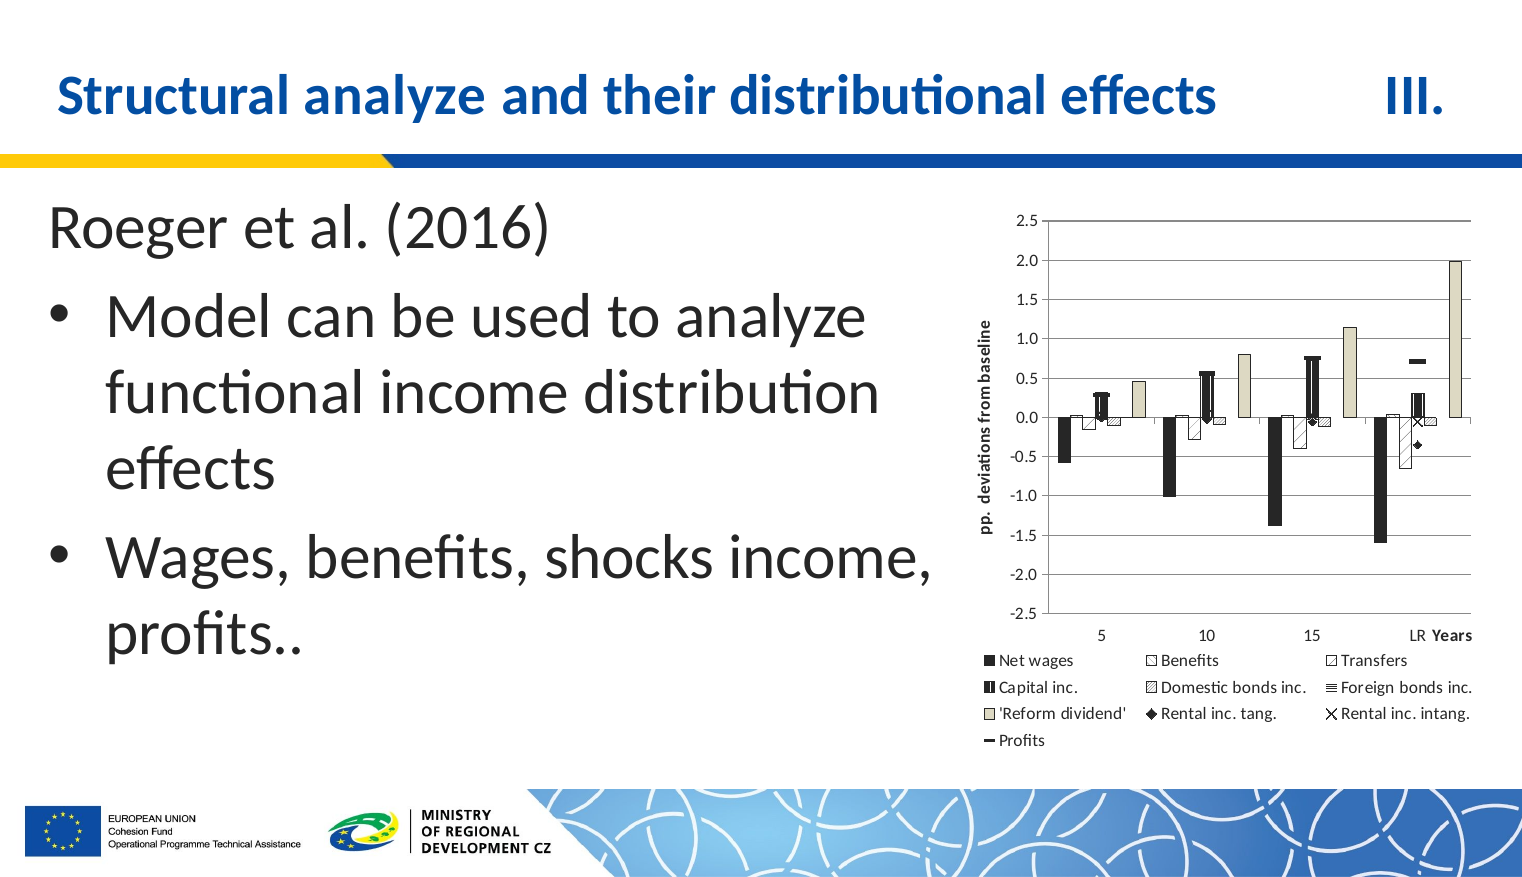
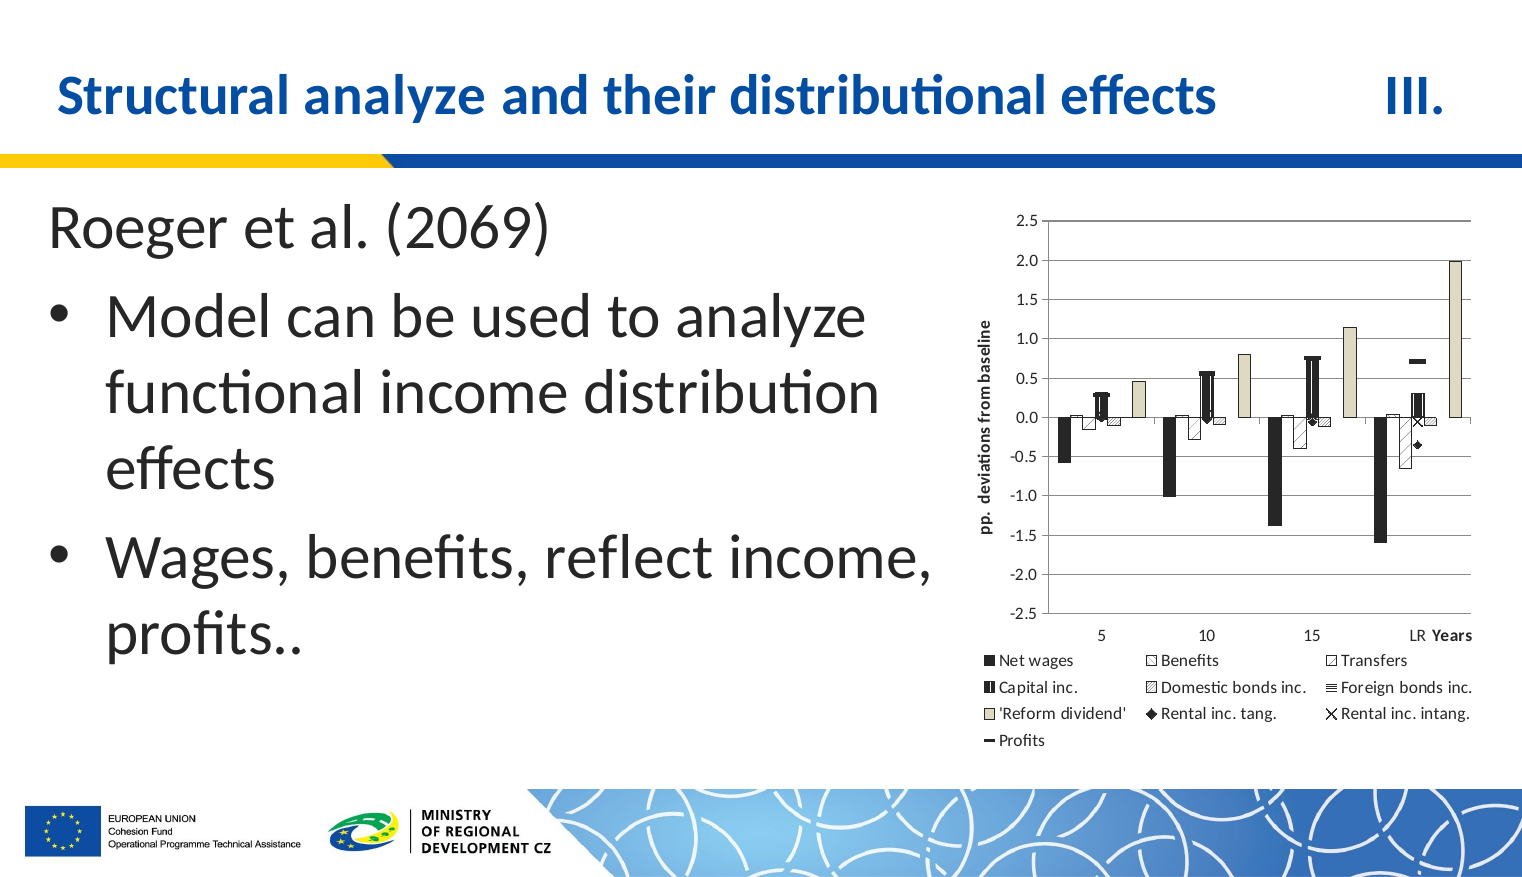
2016: 2016 -> 2069
shocks: shocks -> reflect
